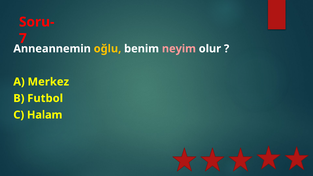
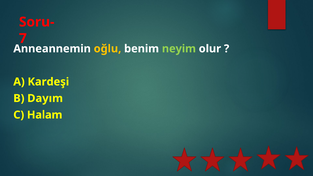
neyim colour: pink -> light green
Merkez: Merkez -> Kardeşi
Futbol: Futbol -> Dayım
